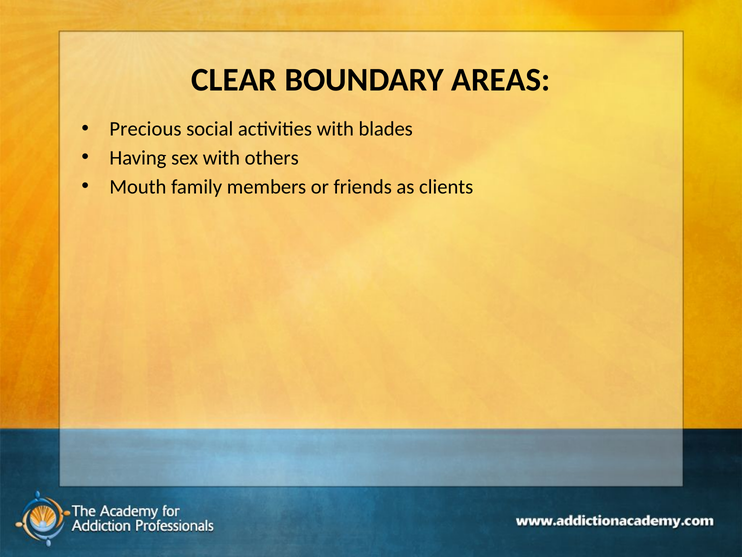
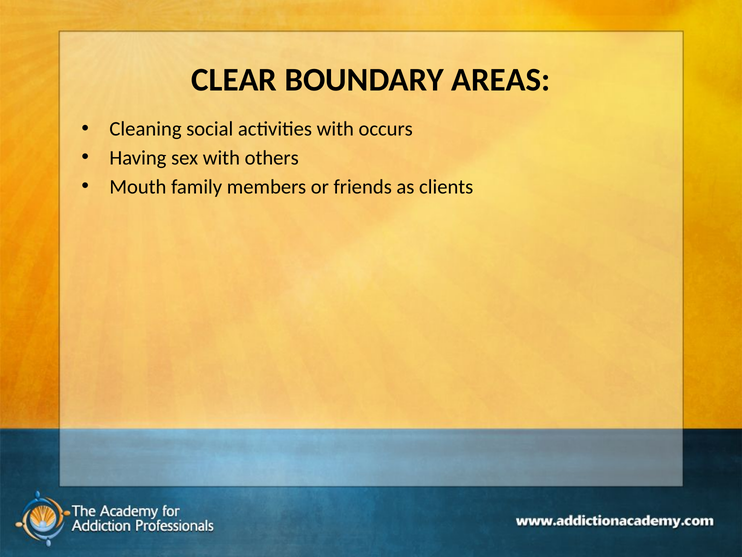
Precious: Precious -> Cleaning
blades: blades -> occurs
